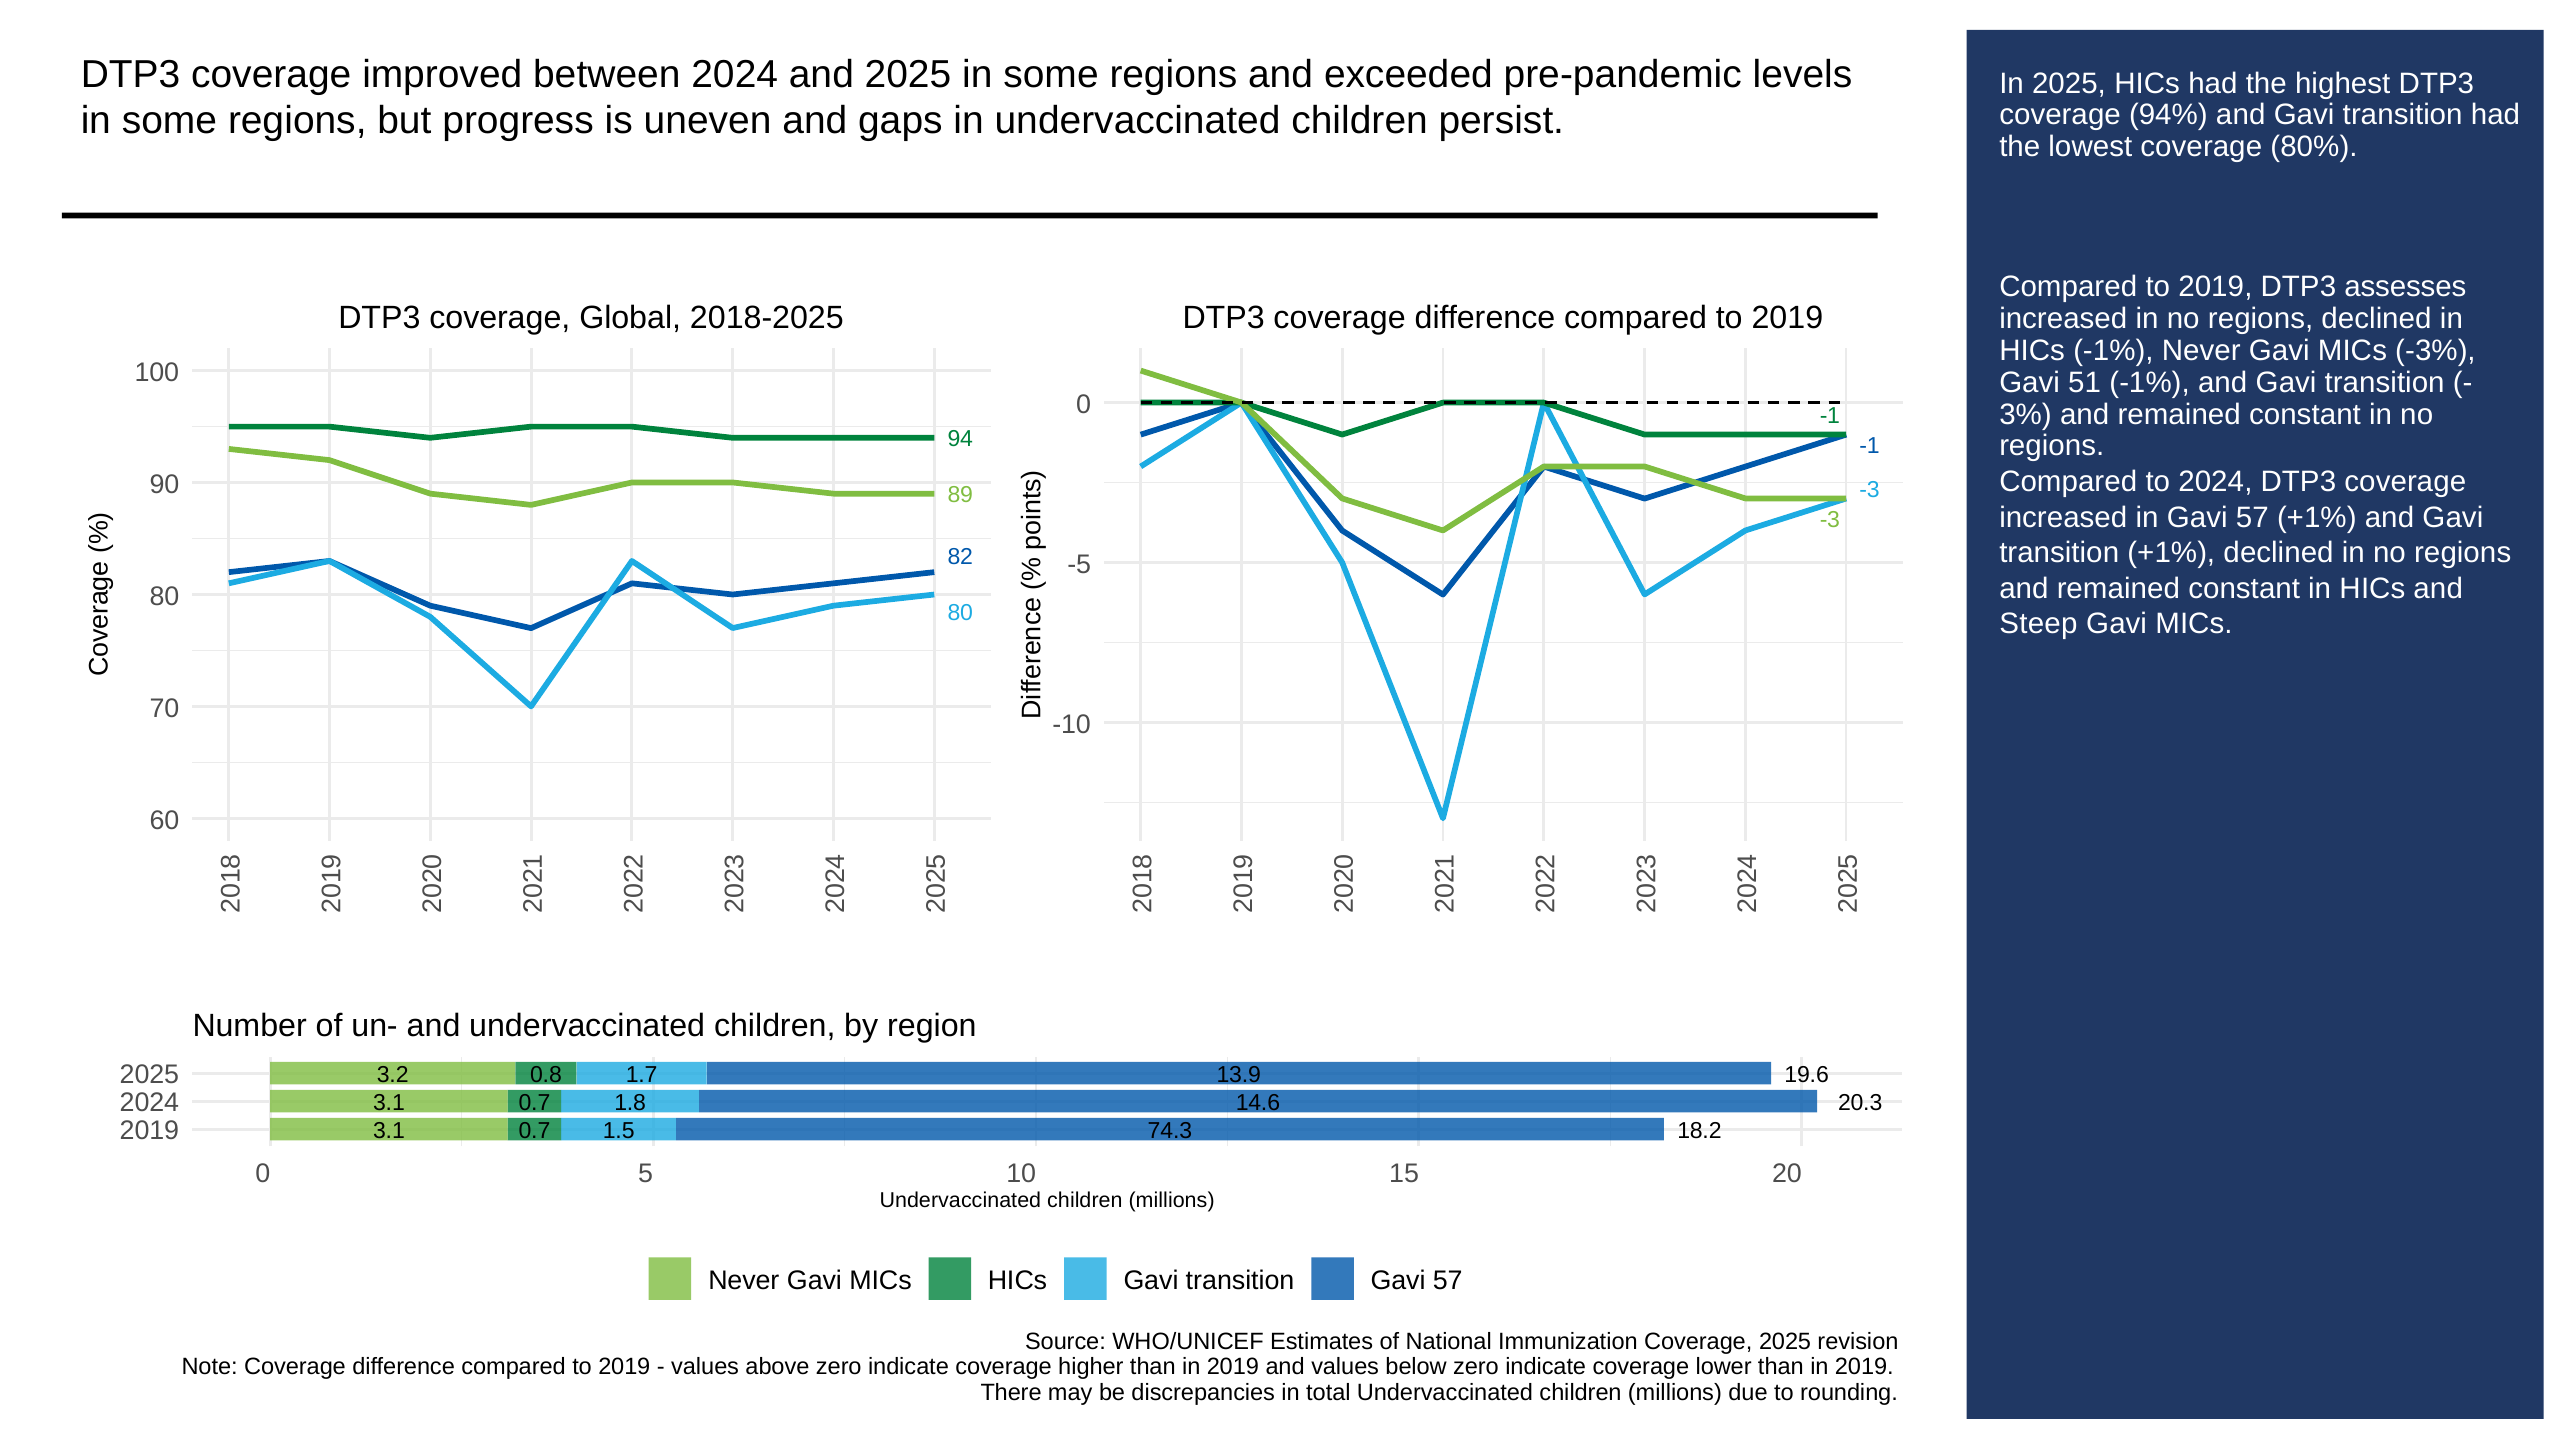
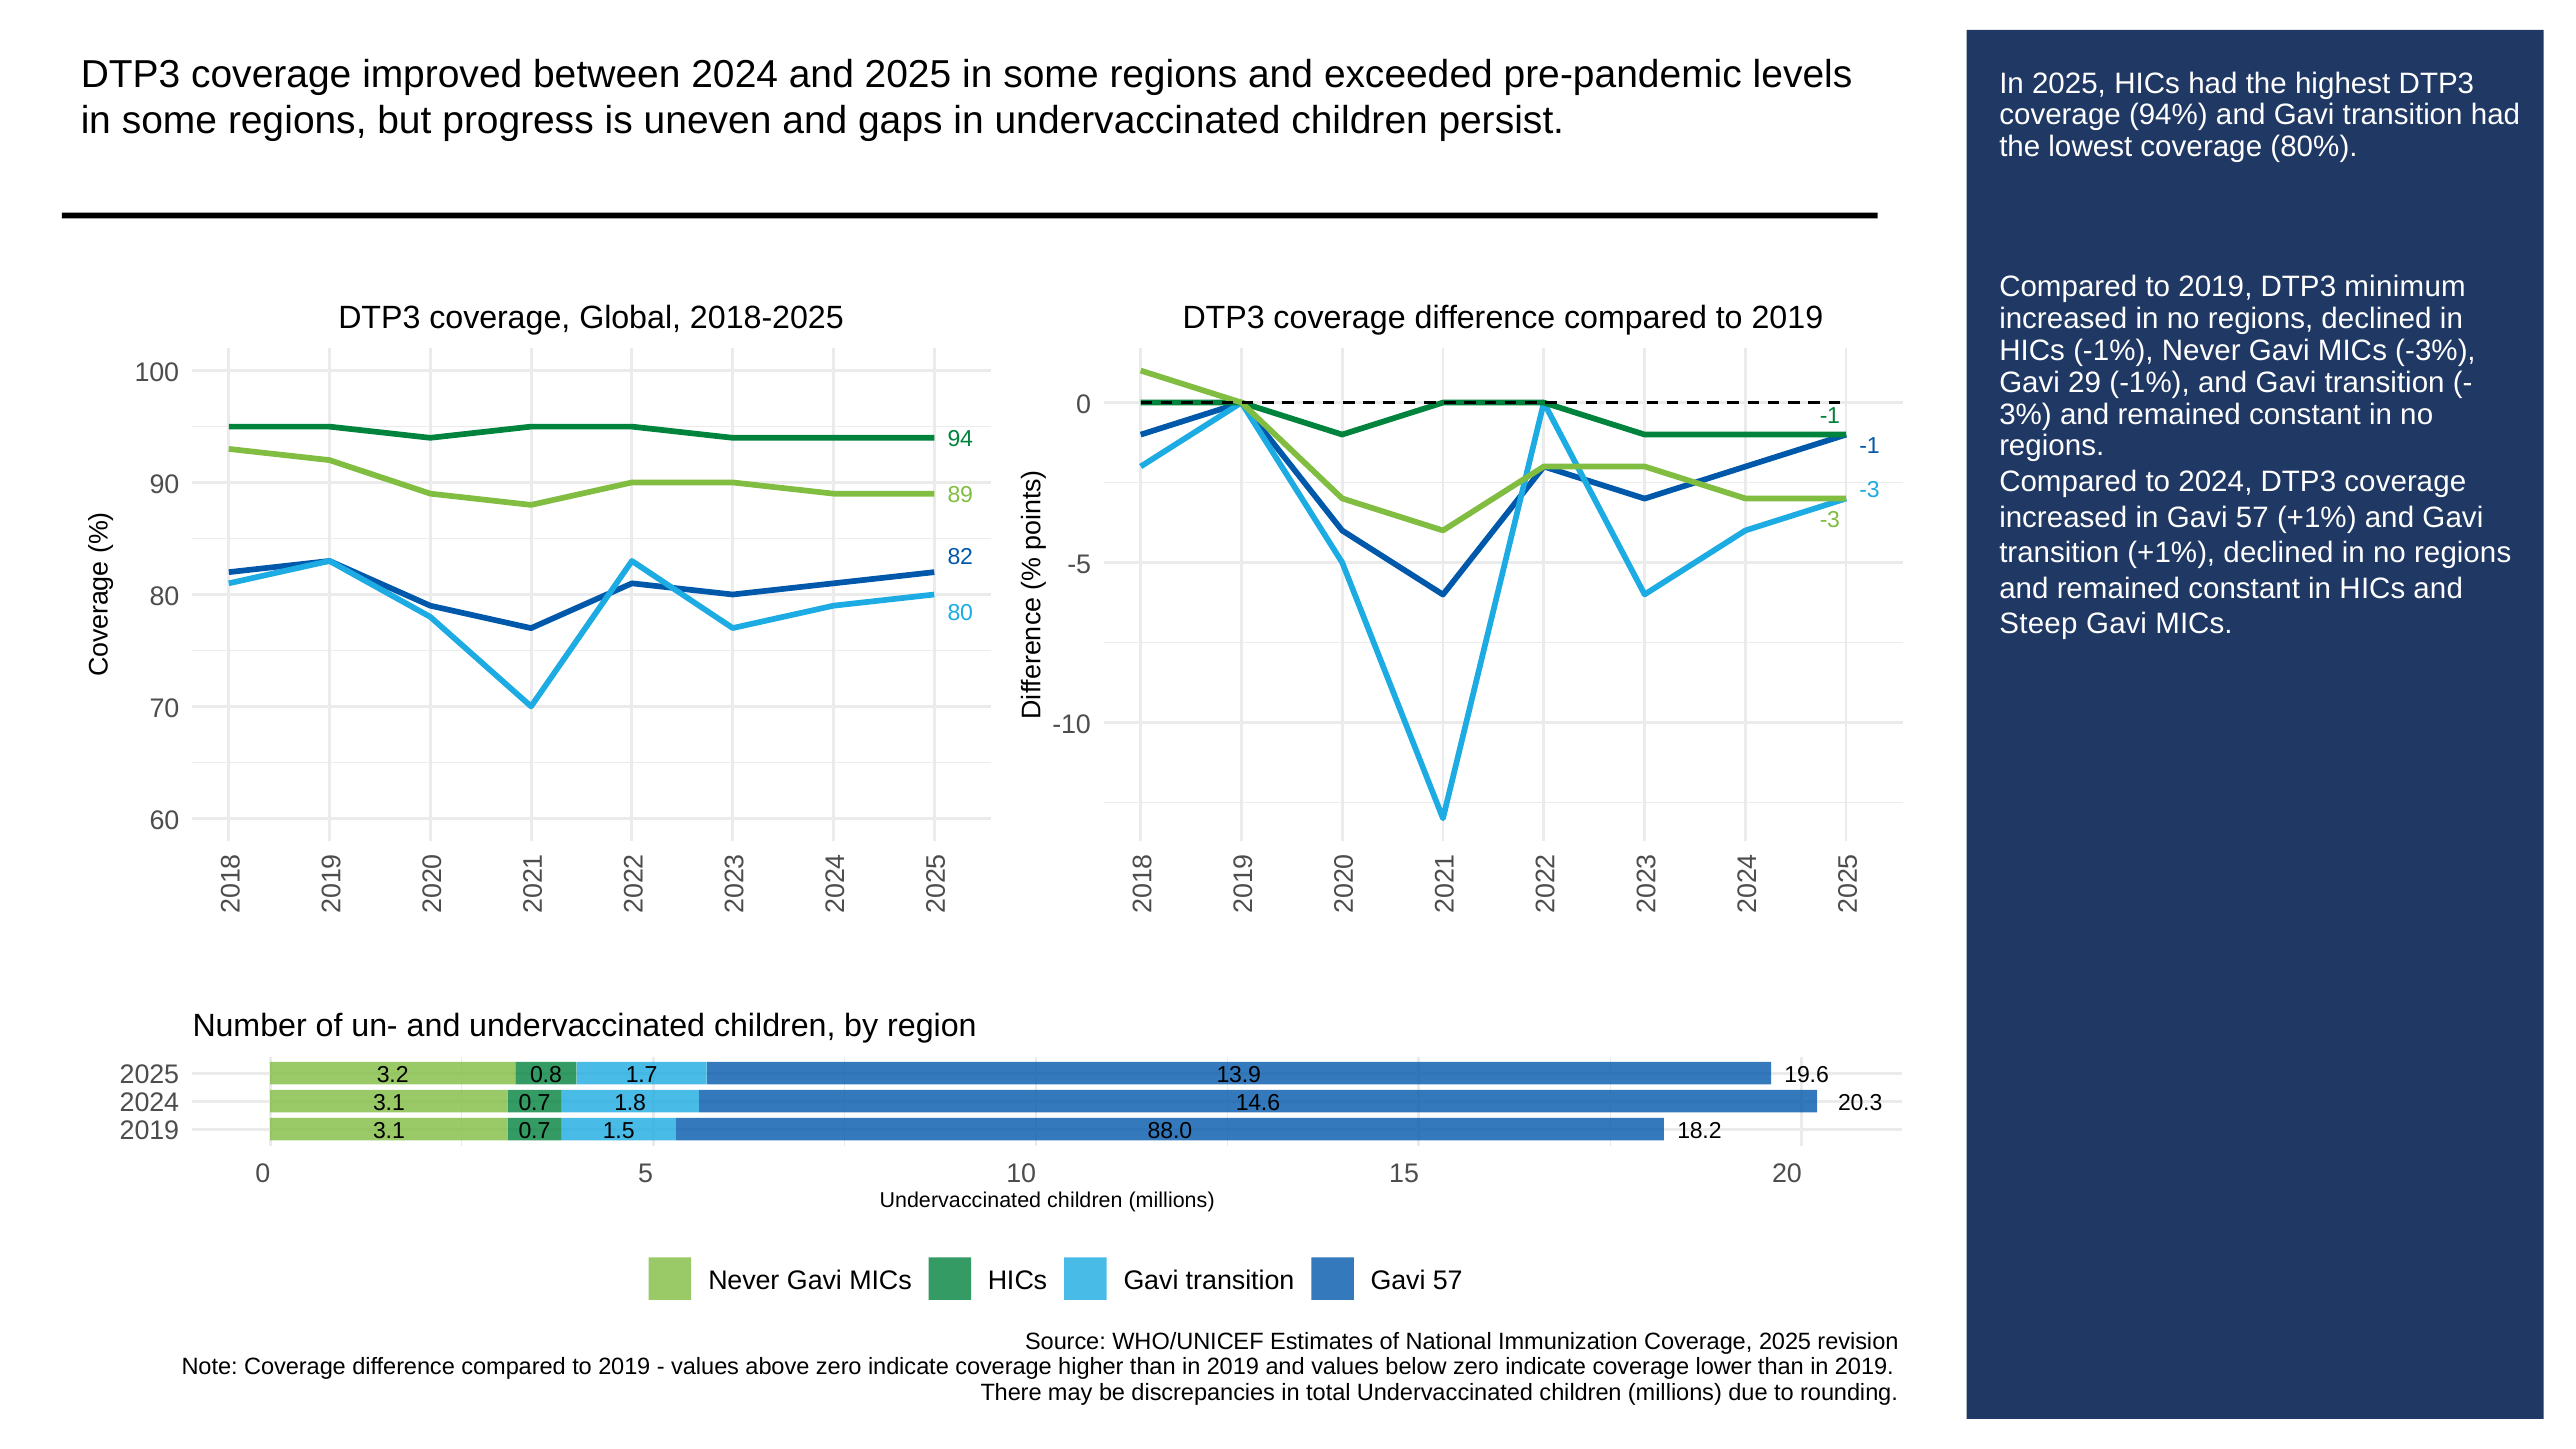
assesses: assesses -> minimum
51: 51 -> 29
74.3: 74.3 -> 88.0
